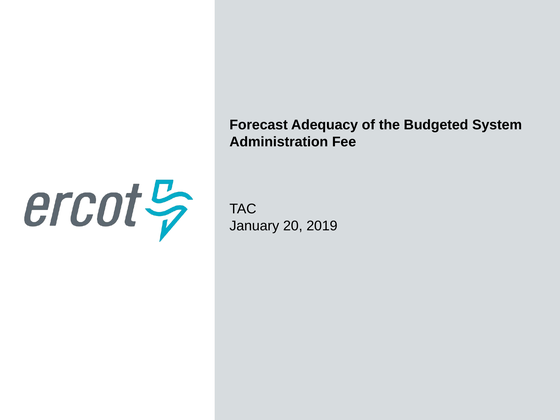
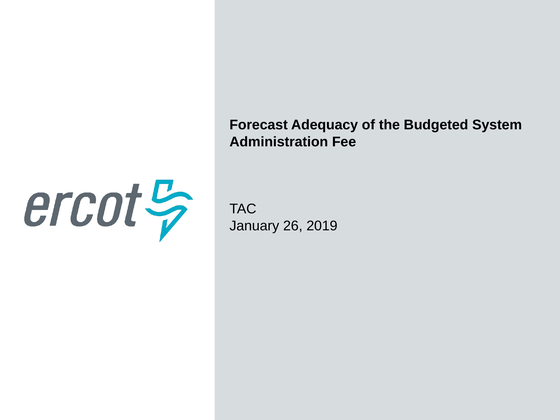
20: 20 -> 26
